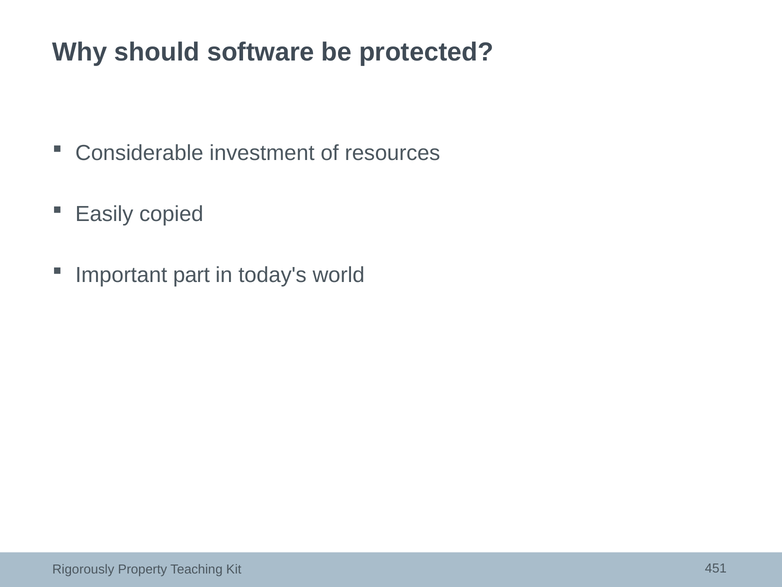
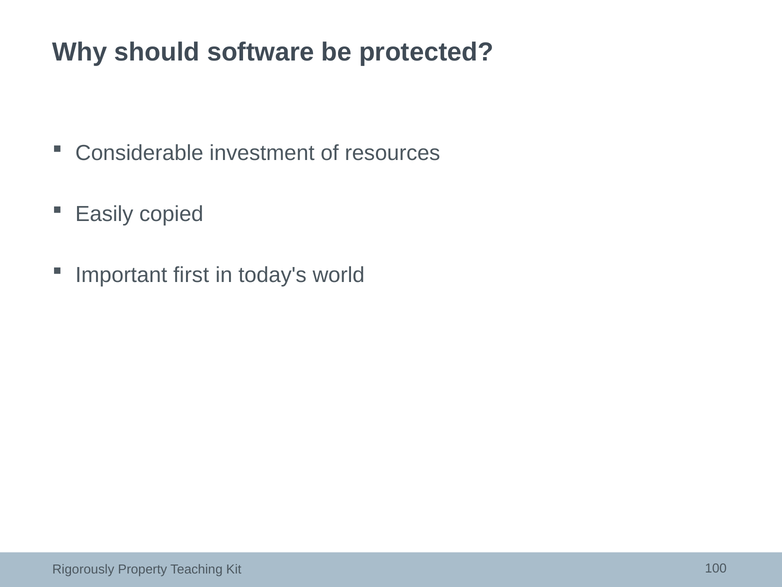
part: part -> first
451: 451 -> 100
